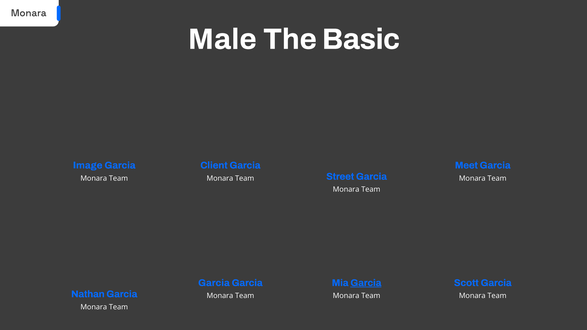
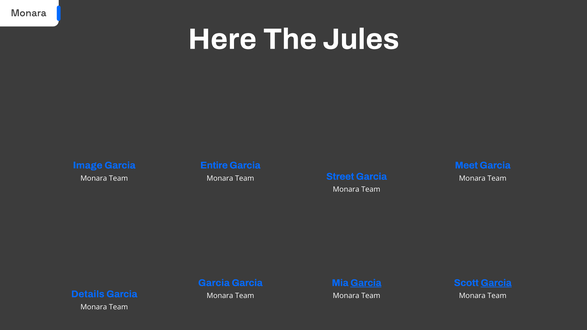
Male: Male -> Here
Basic: Basic -> Jules
Client: Client -> Entire
Garcia at (496, 283) underline: none -> present
Nathan: Nathan -> Details
